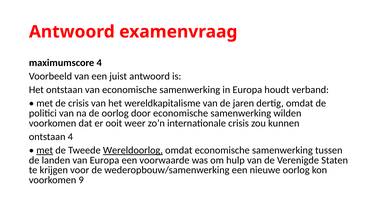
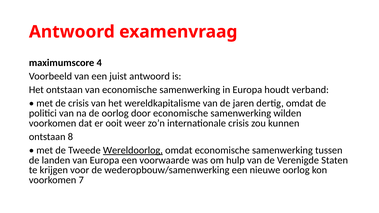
ontstaan 4: 4 -> 8
met at (45, 150) underline: present -> none
9: 9 -> 7
